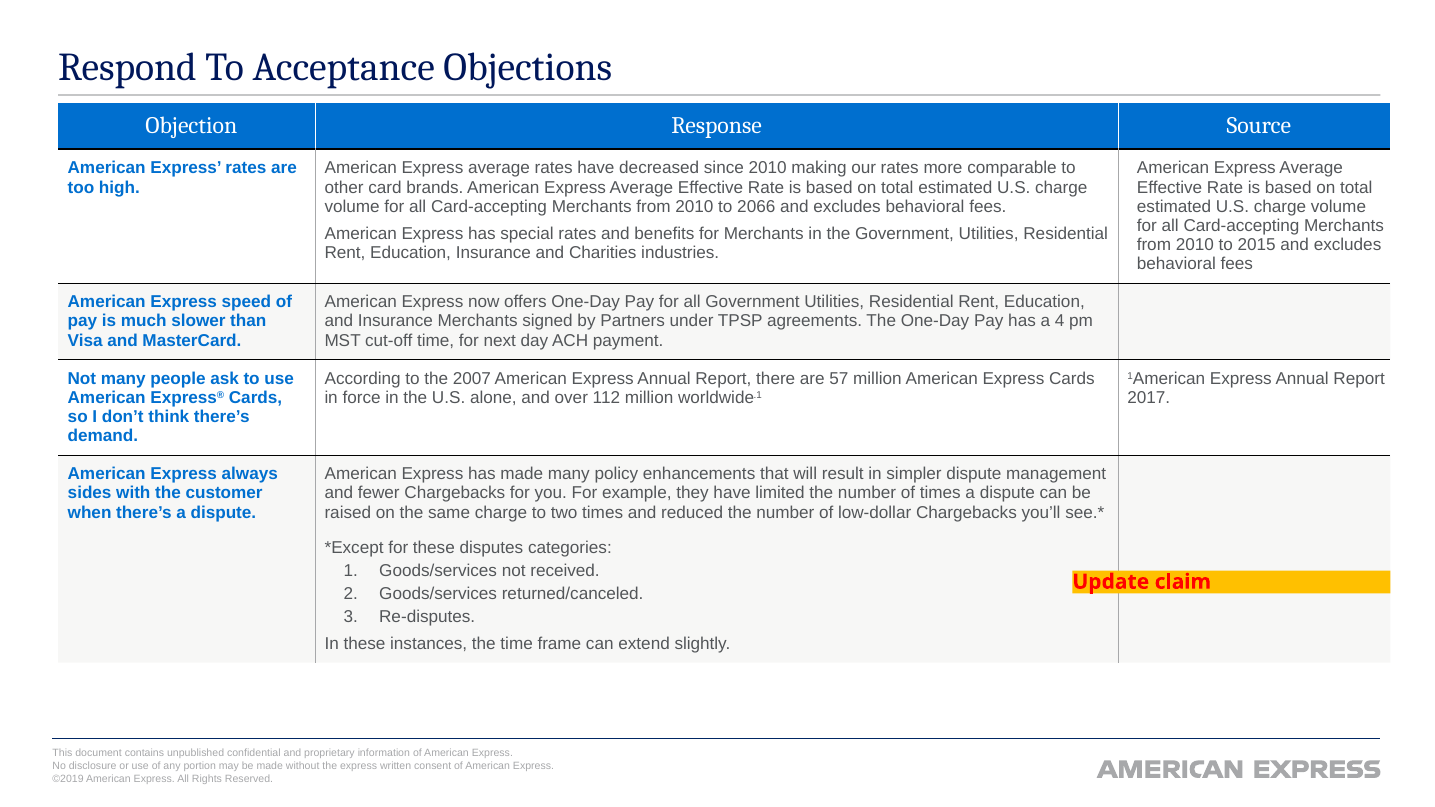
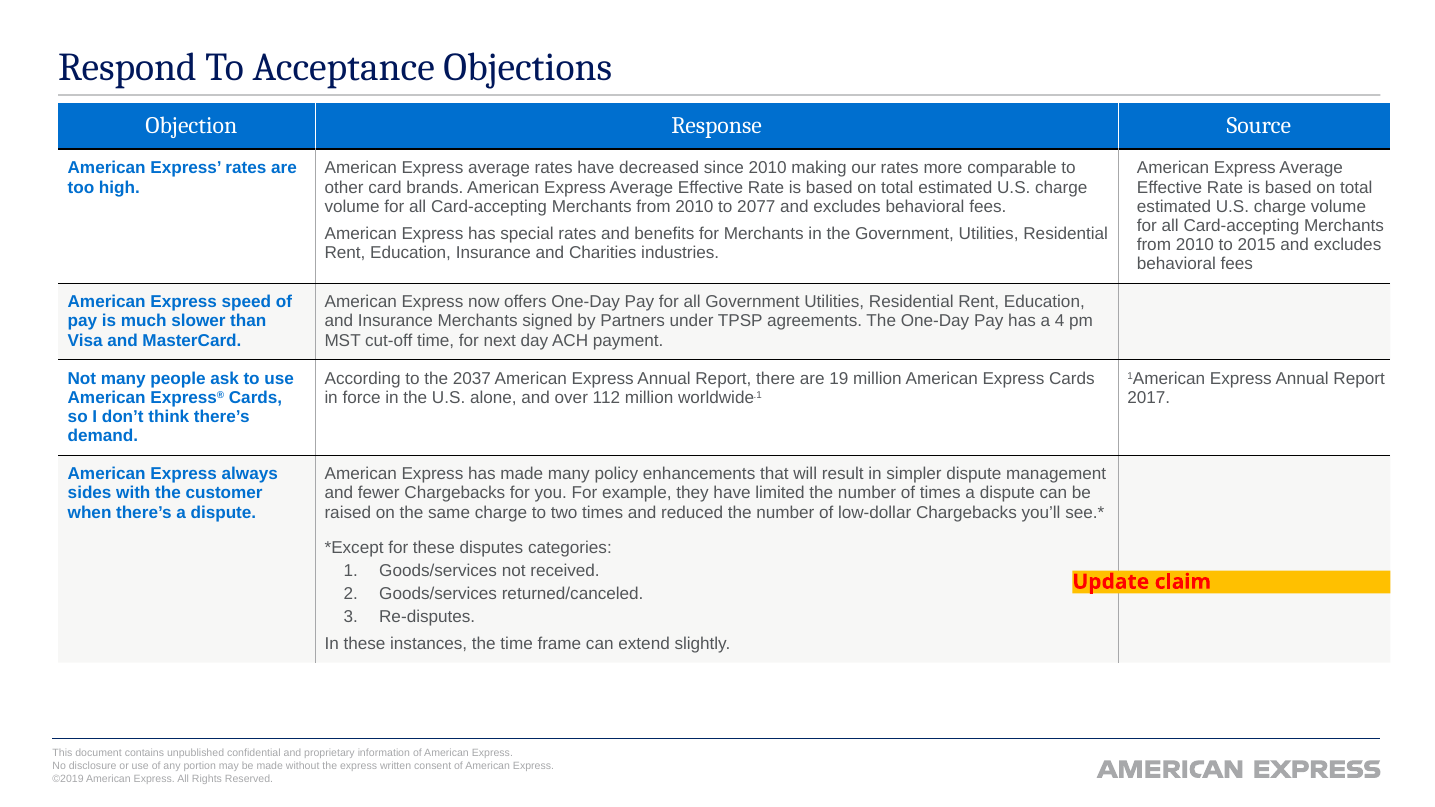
2066: 2066 -> 2077
2007: 2007 -> 2037
57: 57 -> 19
